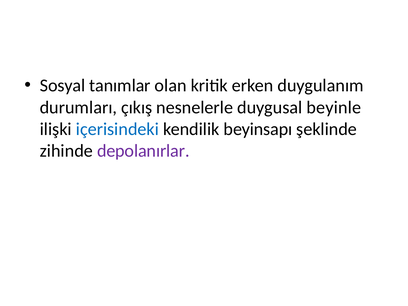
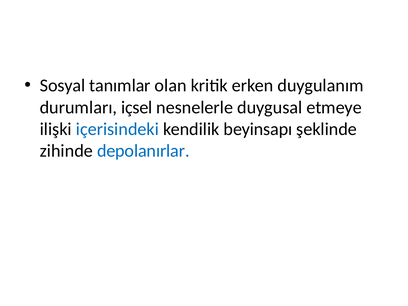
çıkış: çıkış -> içsel
beyinle: beyinle -> etmeye
depolanırlar colour: purple -> blue
